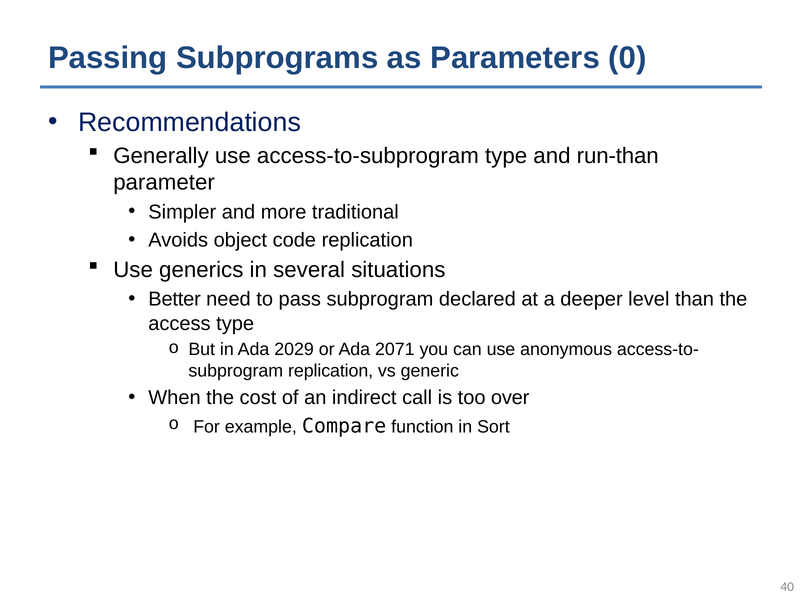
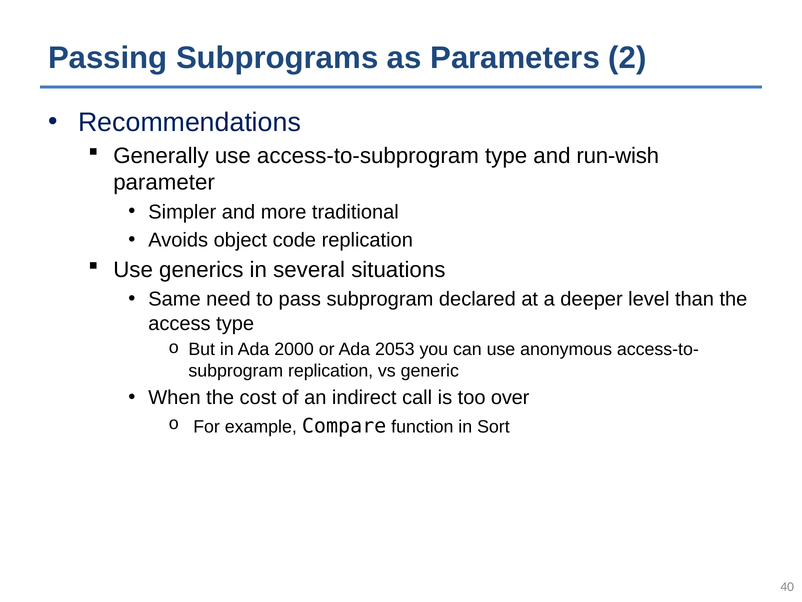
0: 0 -> 2
run-than: run-than -> run-wish
Better: Better -> Same
2029: 2029 -> 2000
2071: 2071 -> 2053
